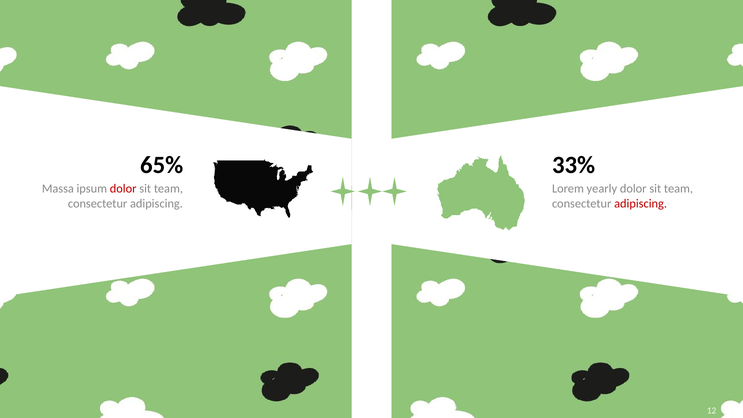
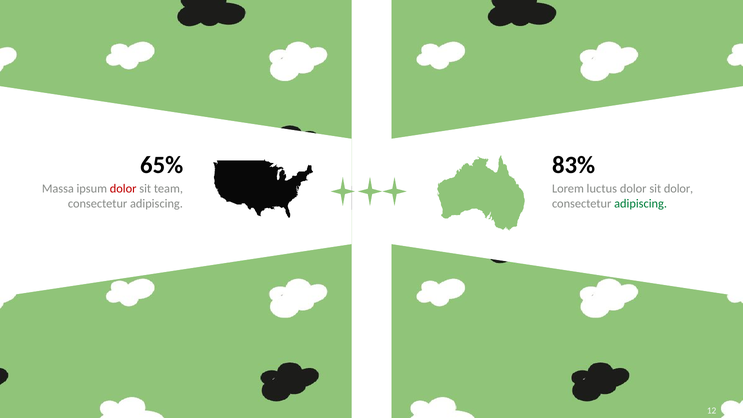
33%: 33% -> 83%
yearly: yearly -> luctus
team at (679, 189): team -> dolor
adipiscing at (641, 204) colour: red -> green
